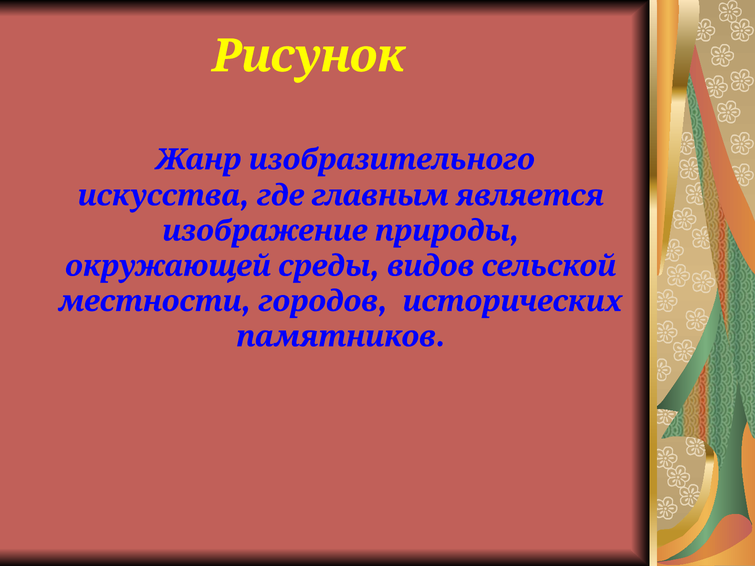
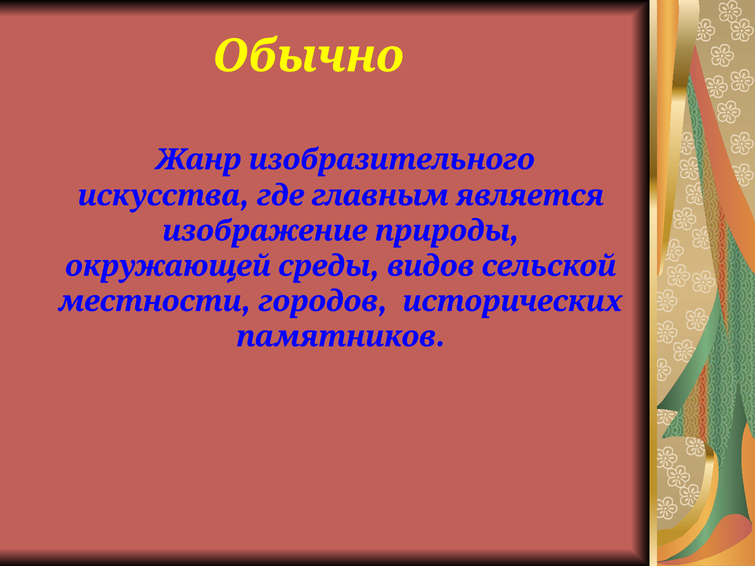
Рисунок: Рисунок -> Обычно
